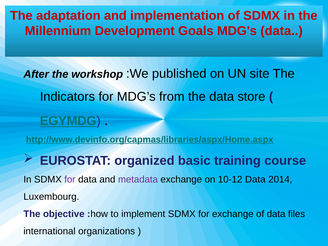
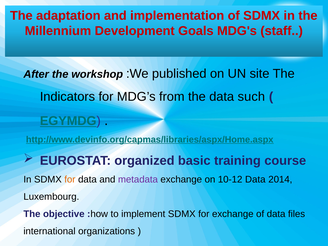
MDG's data: data -> staff
store: store -> such
for at (70, 180) colour: purple -> orange
